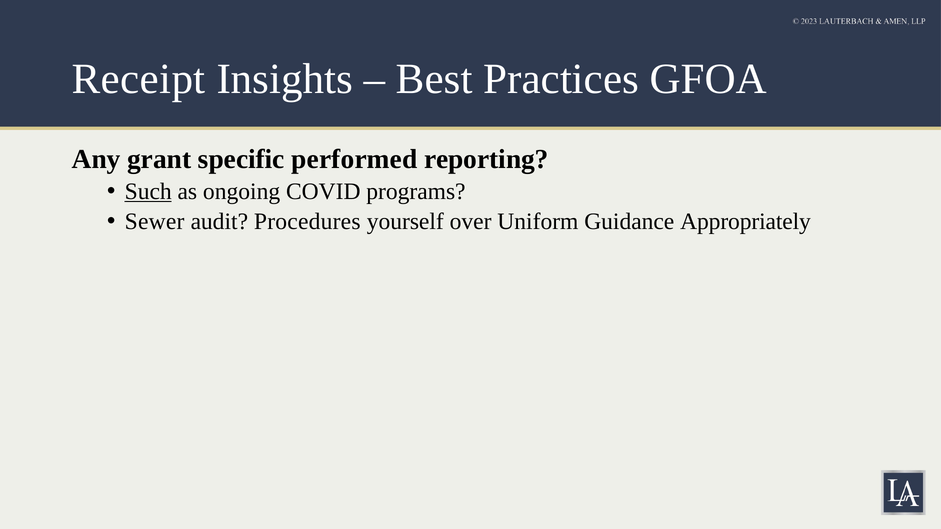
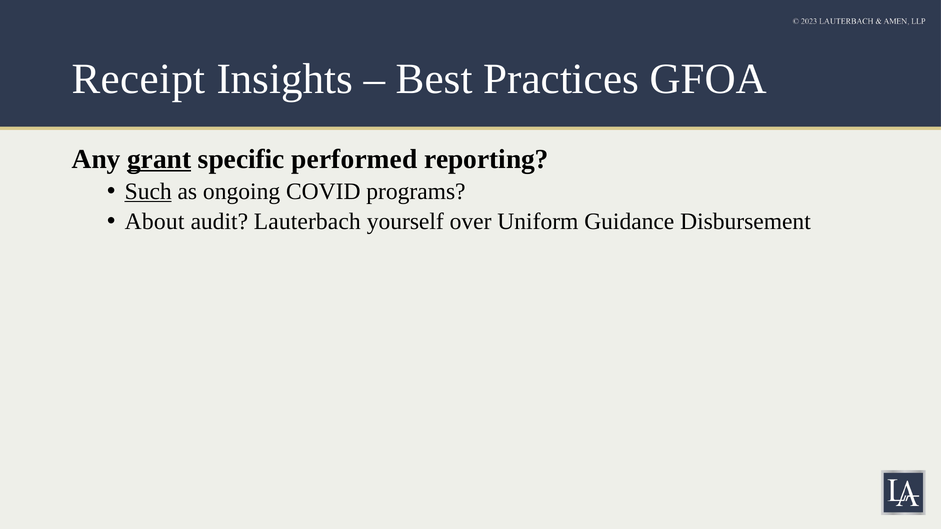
grant underline: none -> present
Sewer: Sewer -> About
Procedures: Procedures -> Lauterbach
Appropriately: Appropriately -> Disbursement
